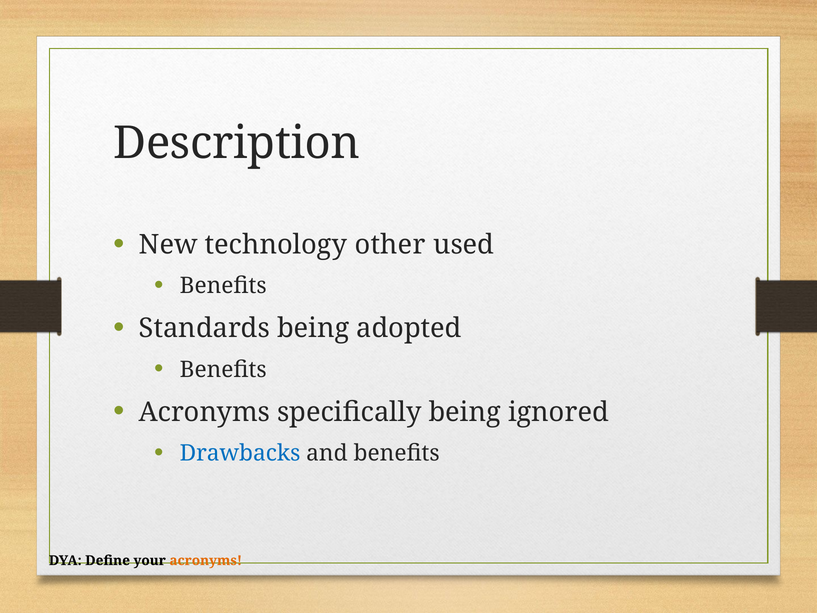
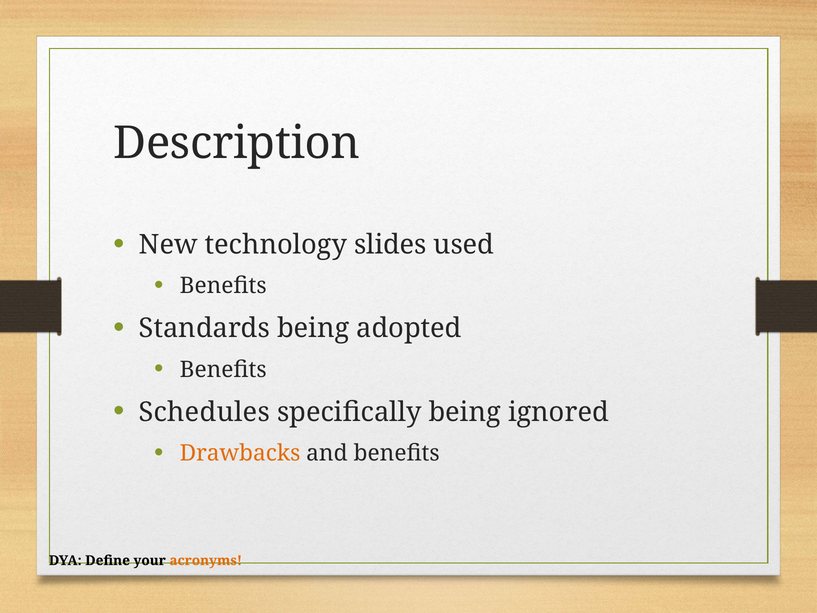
other: other -> slides
Acronyms at (204, 412): Acronyms -> Schedules
Drawbacks colour: blue -> orange
